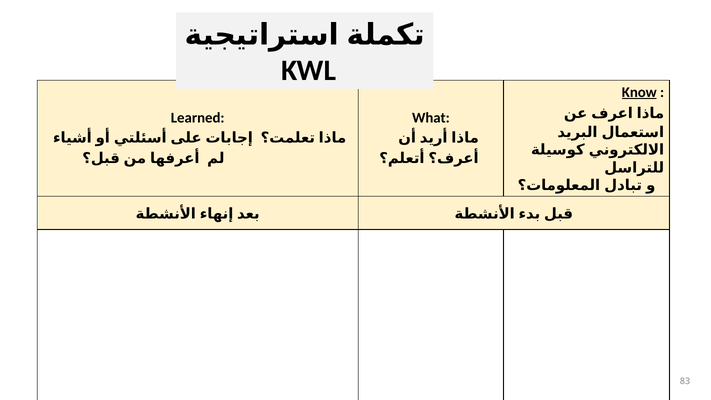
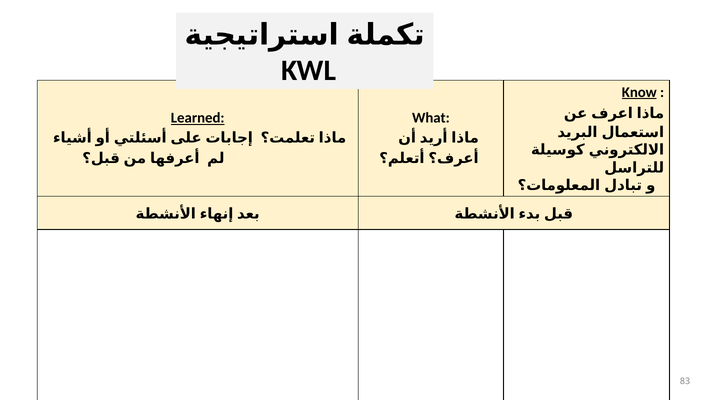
Learned underline: none -> present
